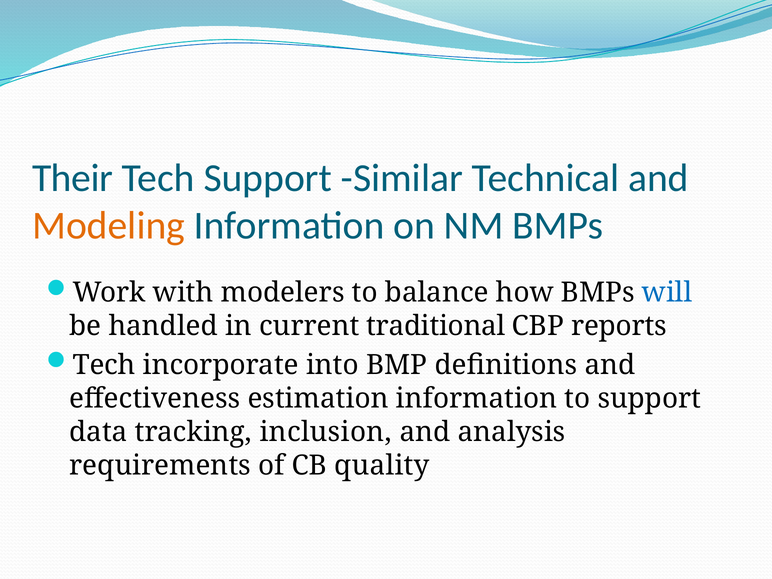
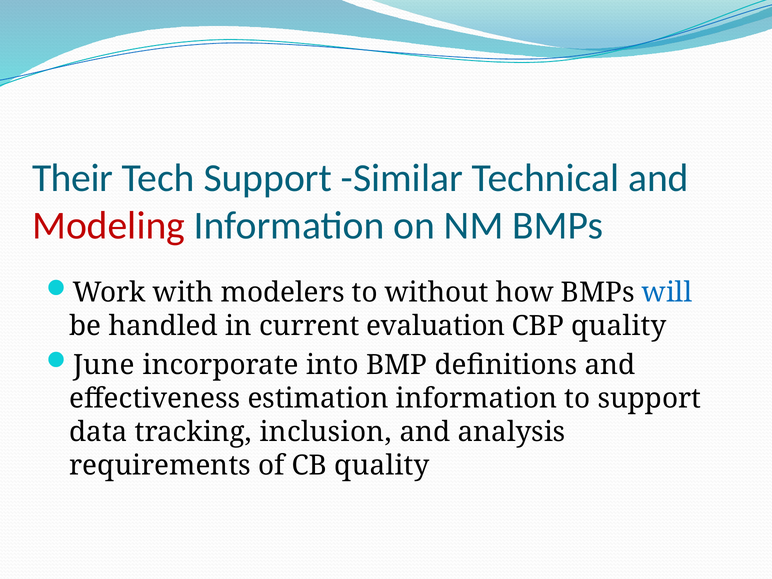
Modeling colour: orange -> red
balance: balance -> without
traditional: traditional -> evaluation
CBP reports: reports -> quality
Tech at (104, 365): Tech -> June
